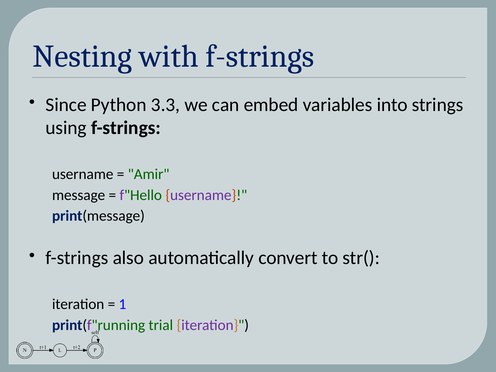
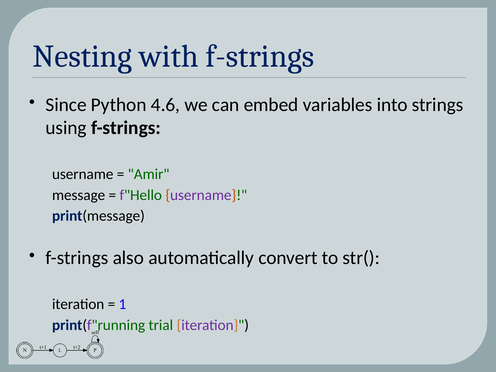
3.3: 3.3 -> 4.6
